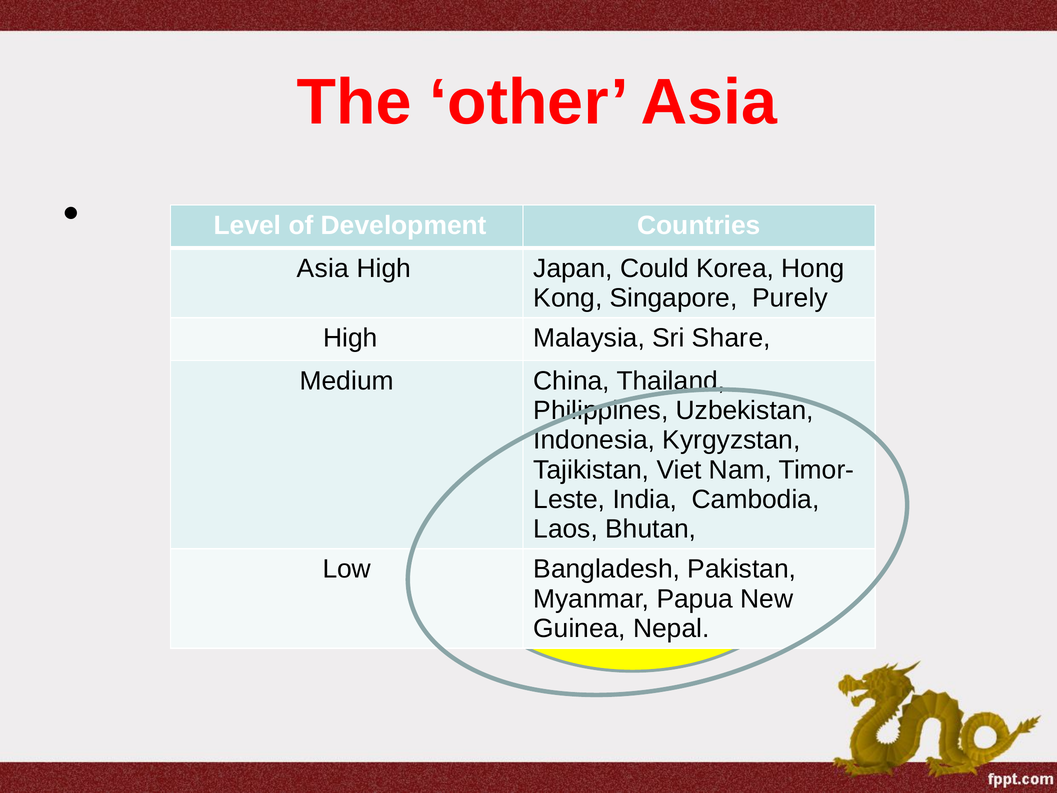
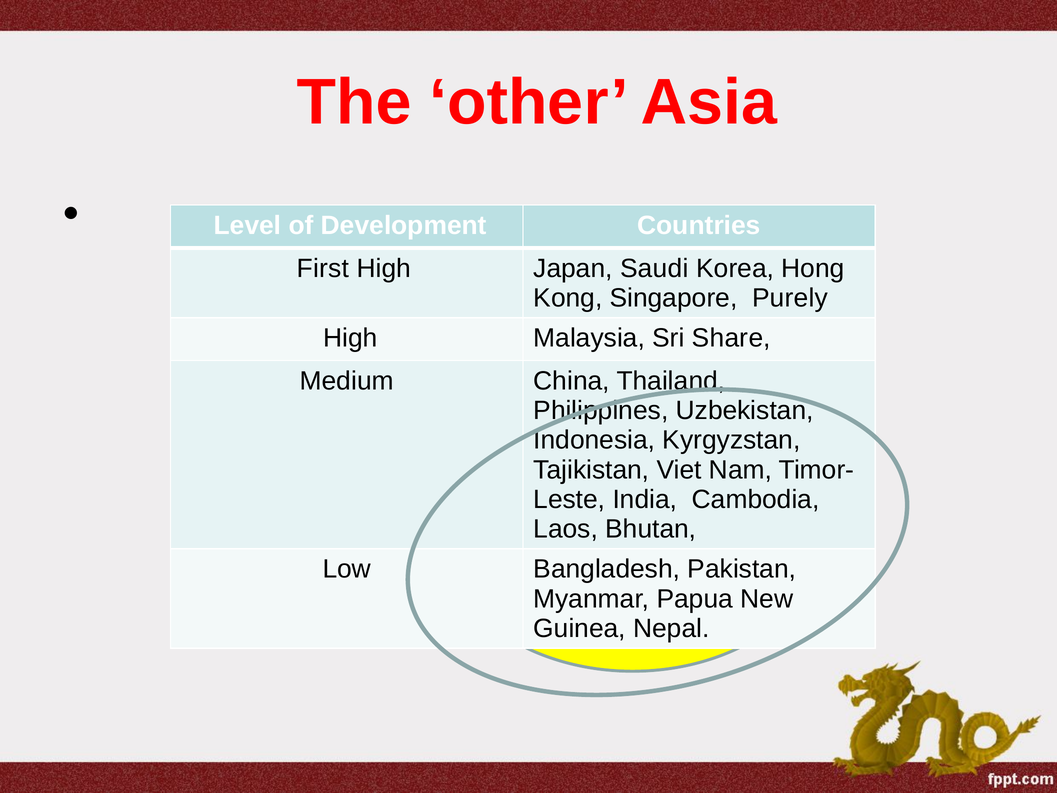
Asia at (323, 268): Asia -> First
Could: Could -> Saudi
